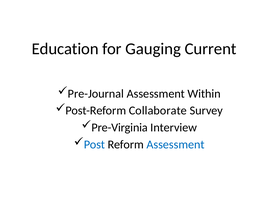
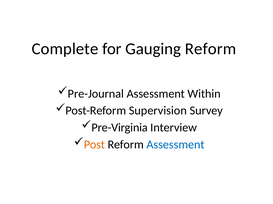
Education: Education -> Complete
Gauging Current: Current -> Reform
Collaborate: Collaborate -> Supervision
Post colour: blue -> orange
